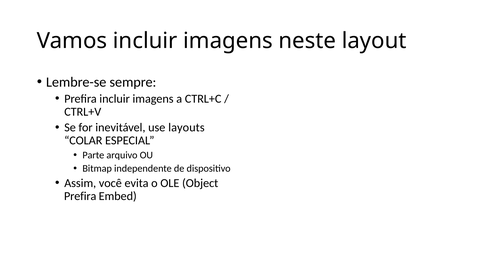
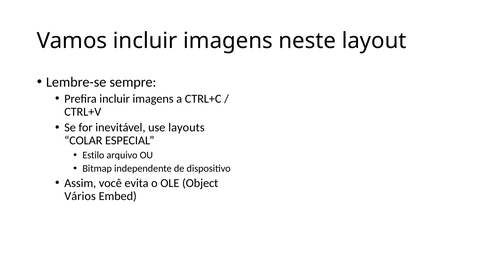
Parte: Parte -> Estilo
Prefira at (80, 196): Prefira -> Vários
